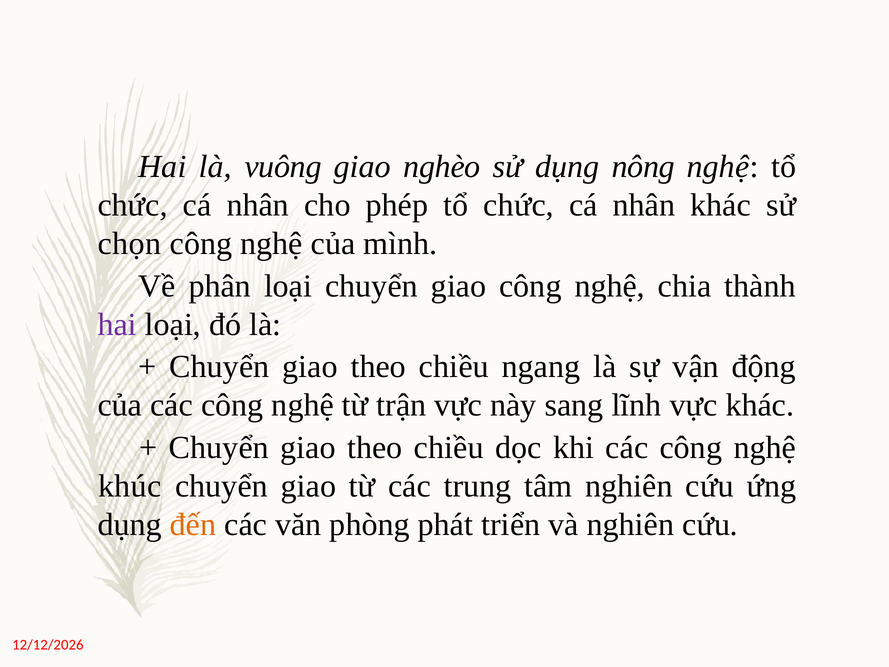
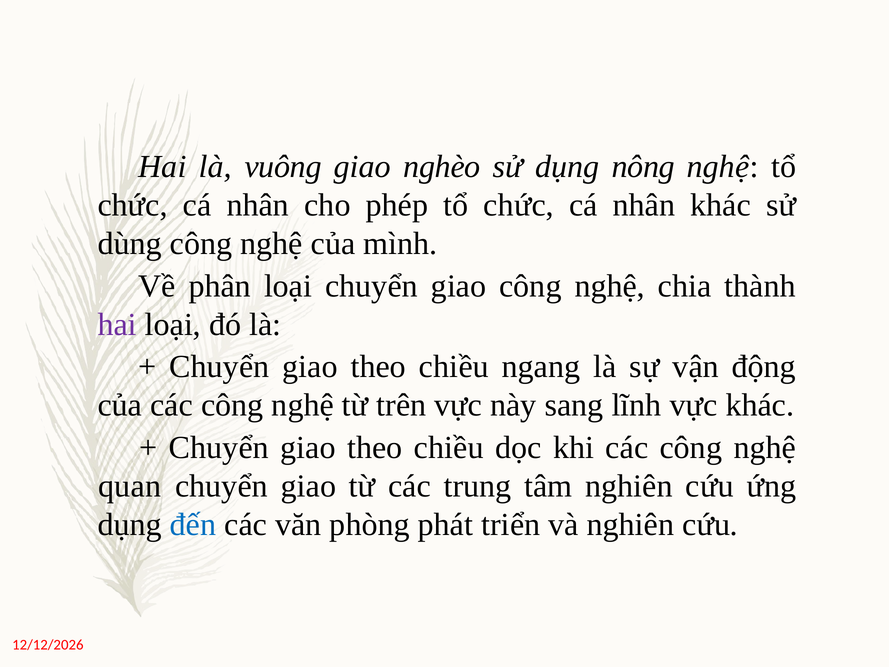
chọn: chọn -> dùng
trận: trận -> trên
khúc: khúc -> quan
đến colour: orange -> blue
